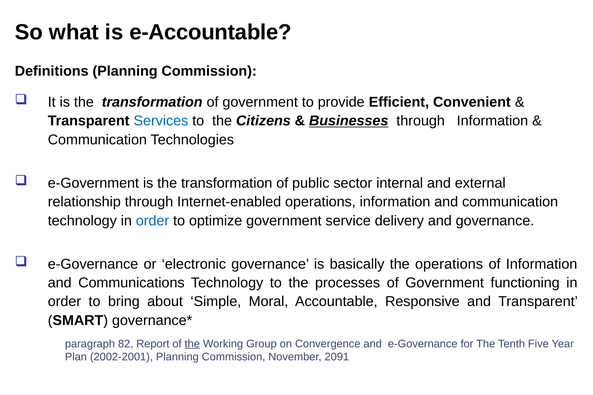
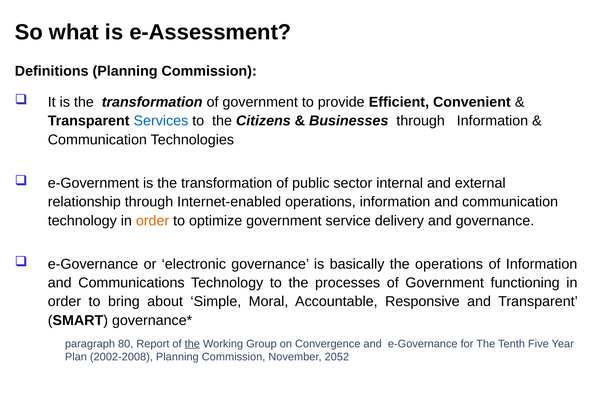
e-Accountable: e-Accountable -> e-Assessment
Businesses underline: present -> none
order at (153, 221) colour: blue -> orange
82: 82 -> 80
2002-2001: 2002-2001 -> 2002-2008
2091: 2091 -> 2052
